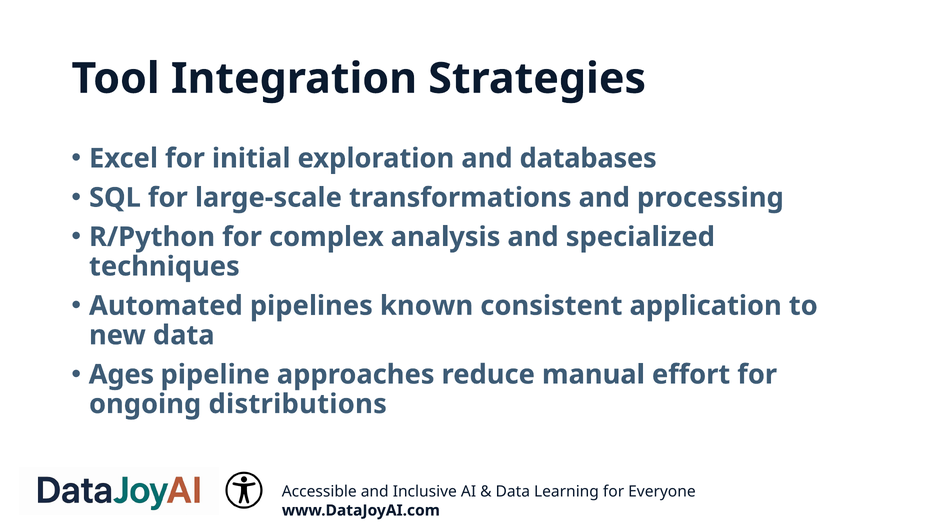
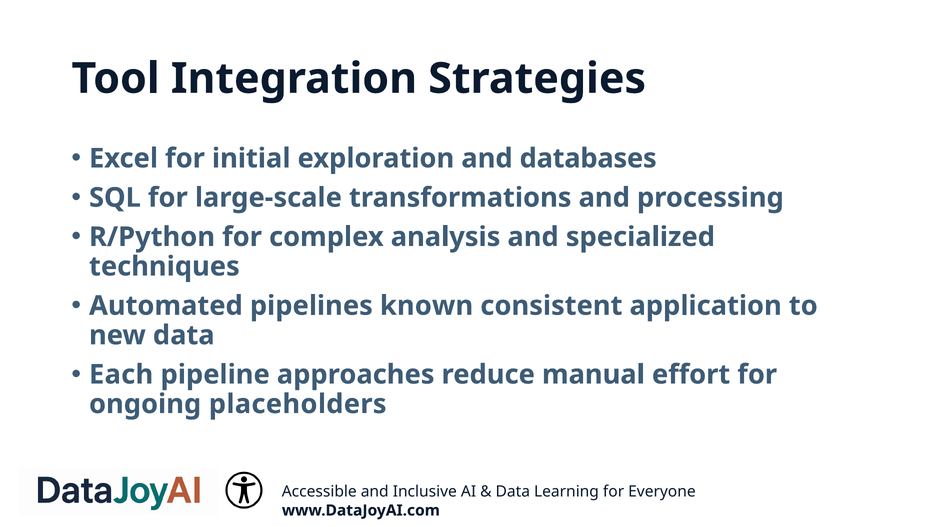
Ages: Ages -> Each
distributions: distributions -> placeholders
